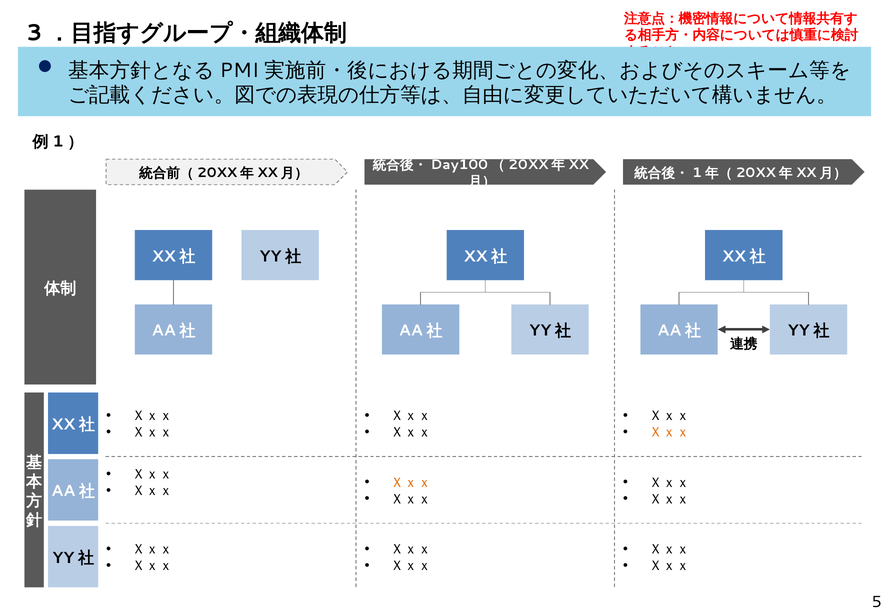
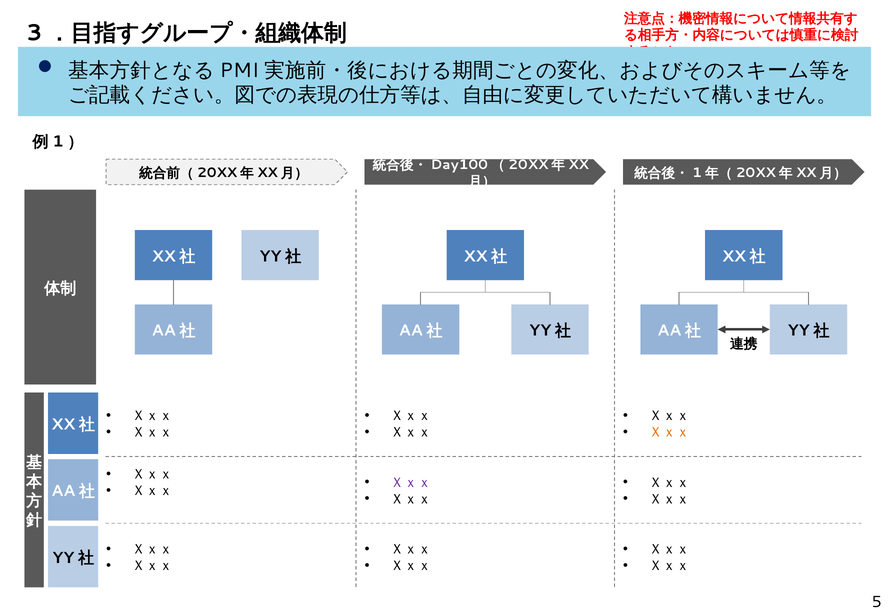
Ｘｘｘ at (411, 482) colour: orange -> purple
